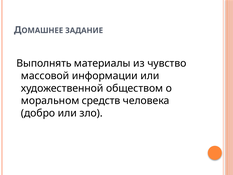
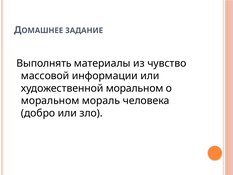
художественной обществом: обществом -> моральном
средств: средств -> мораль
